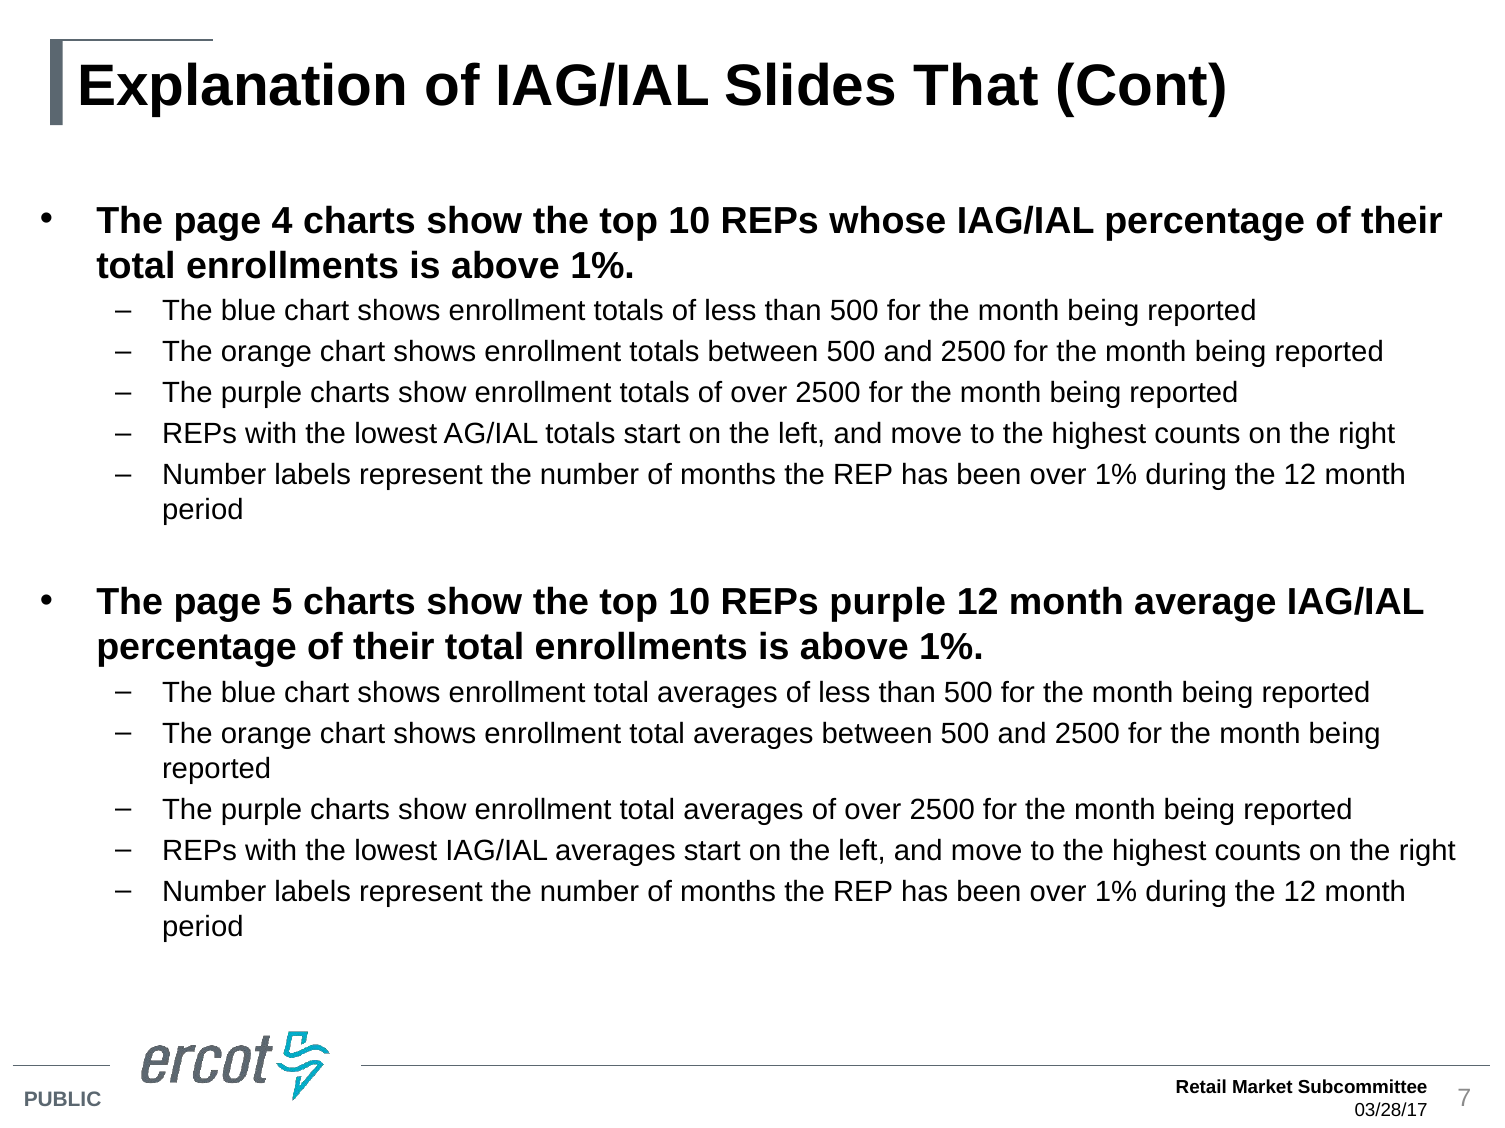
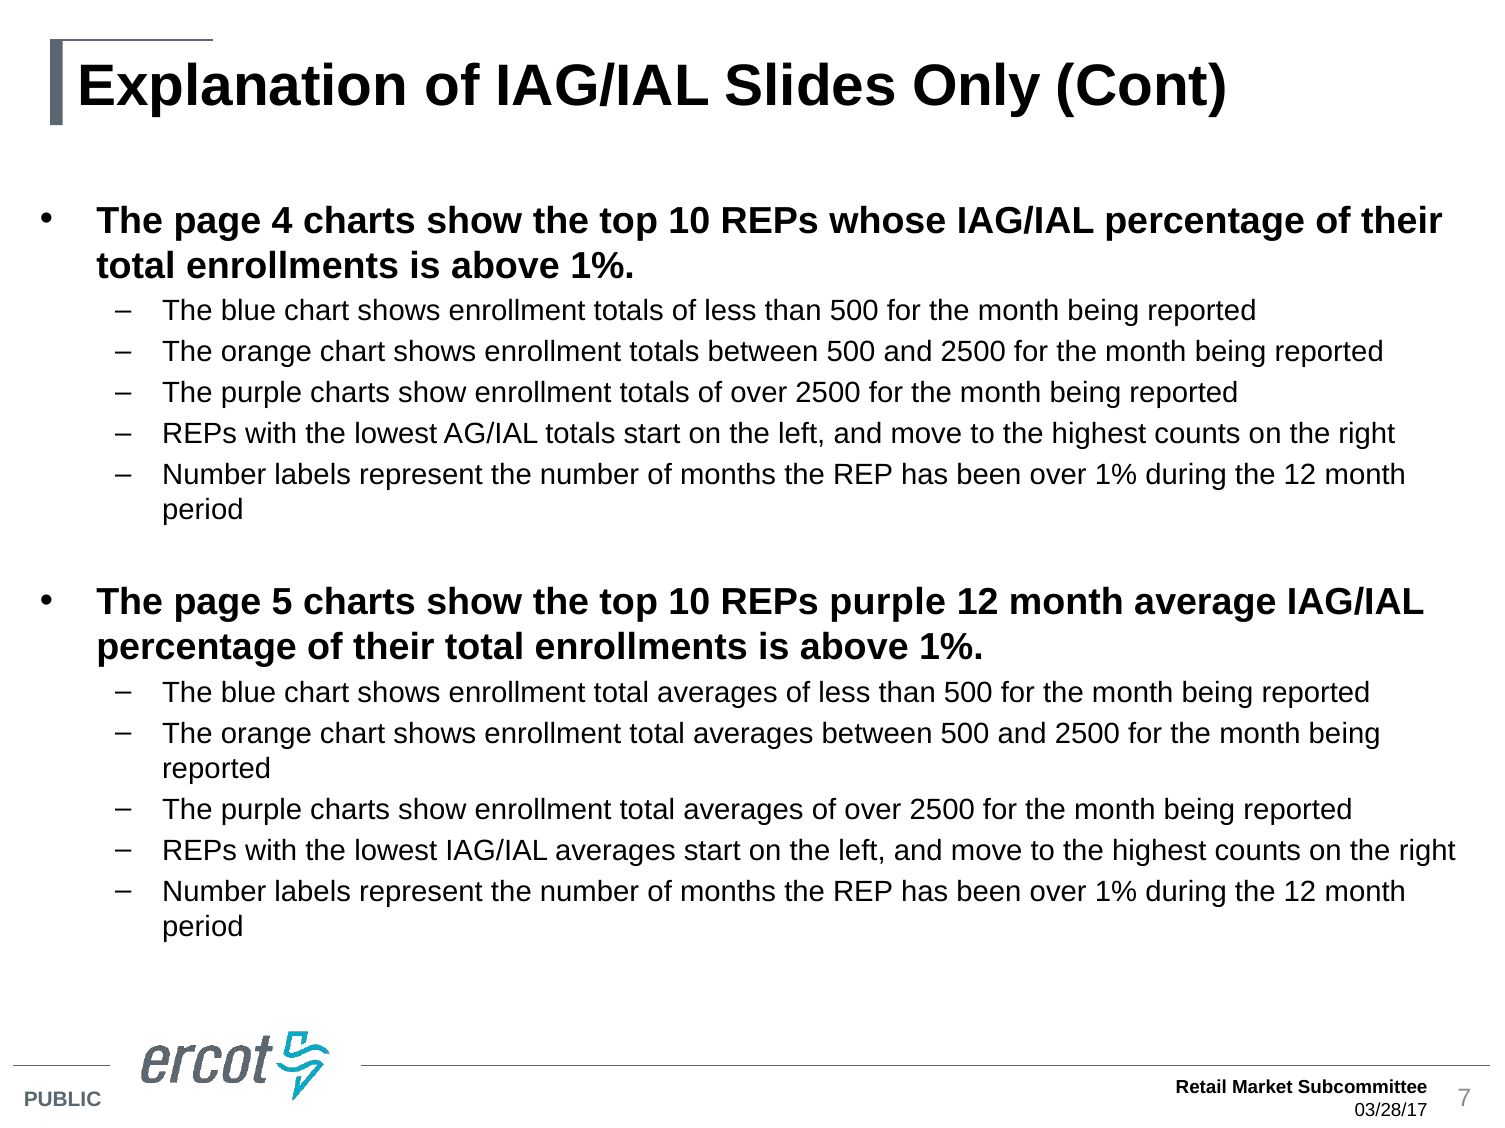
That: That -> Only
